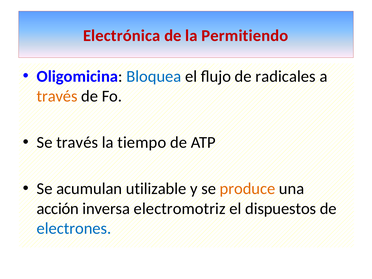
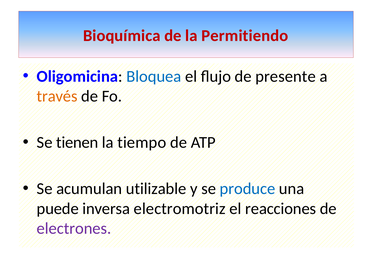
Electrónica: Electrónica -> Bioquímica
radicales: radicales -> presente
Se través: través -> tienen
produce colour: orange -> blue
acción: acción -> puede
dispuestos: dispuestos -> reacciones
electrones colour: blue -> purple
